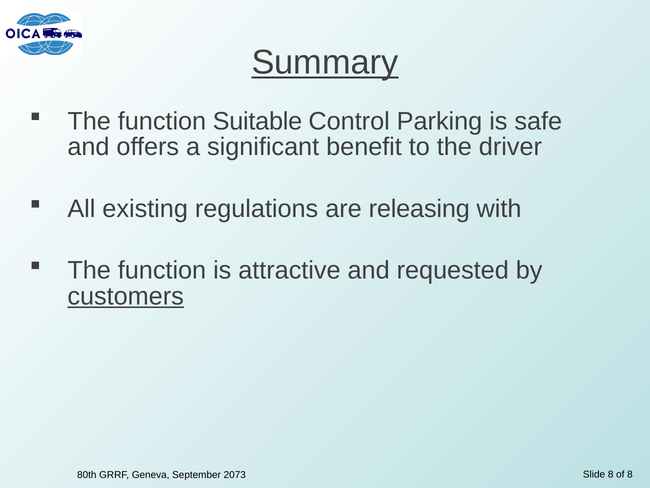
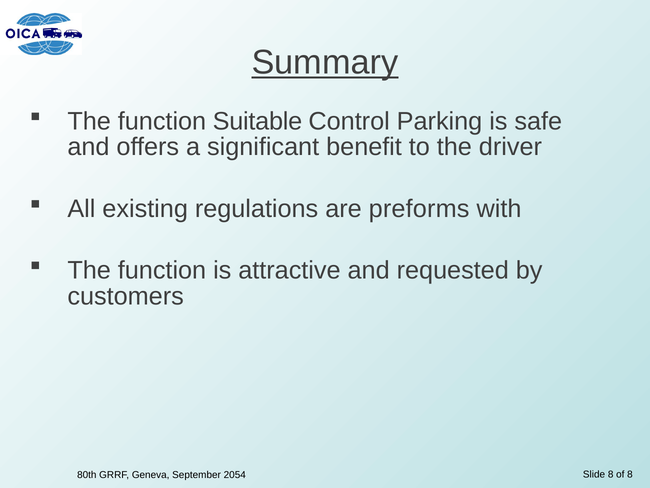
releasing: releasing -> preforms
customers underline: present -> none
2073: 2073 -> 2054
